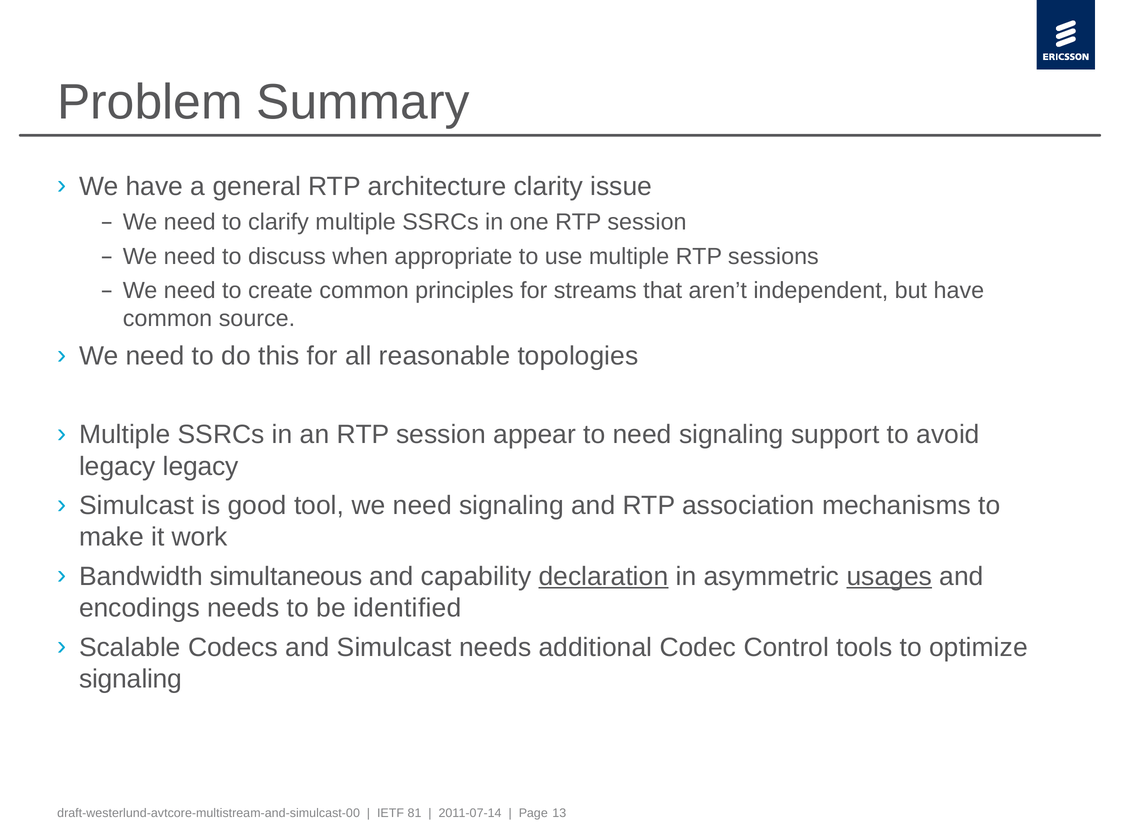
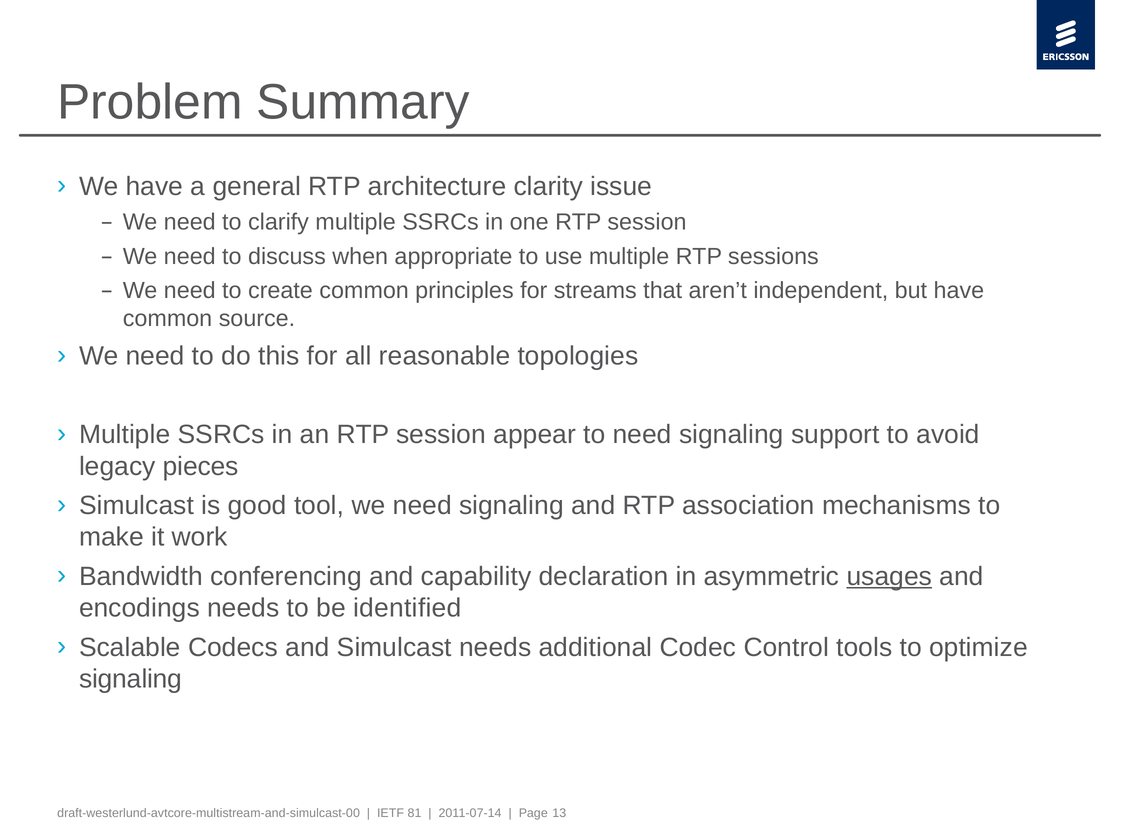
legacy legacy: legacy -> pieces
simultaneous: simultaneous -> conferencing
declaration underline: present -> none
